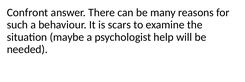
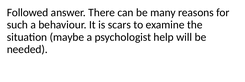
Confront: Confront -> Followed
